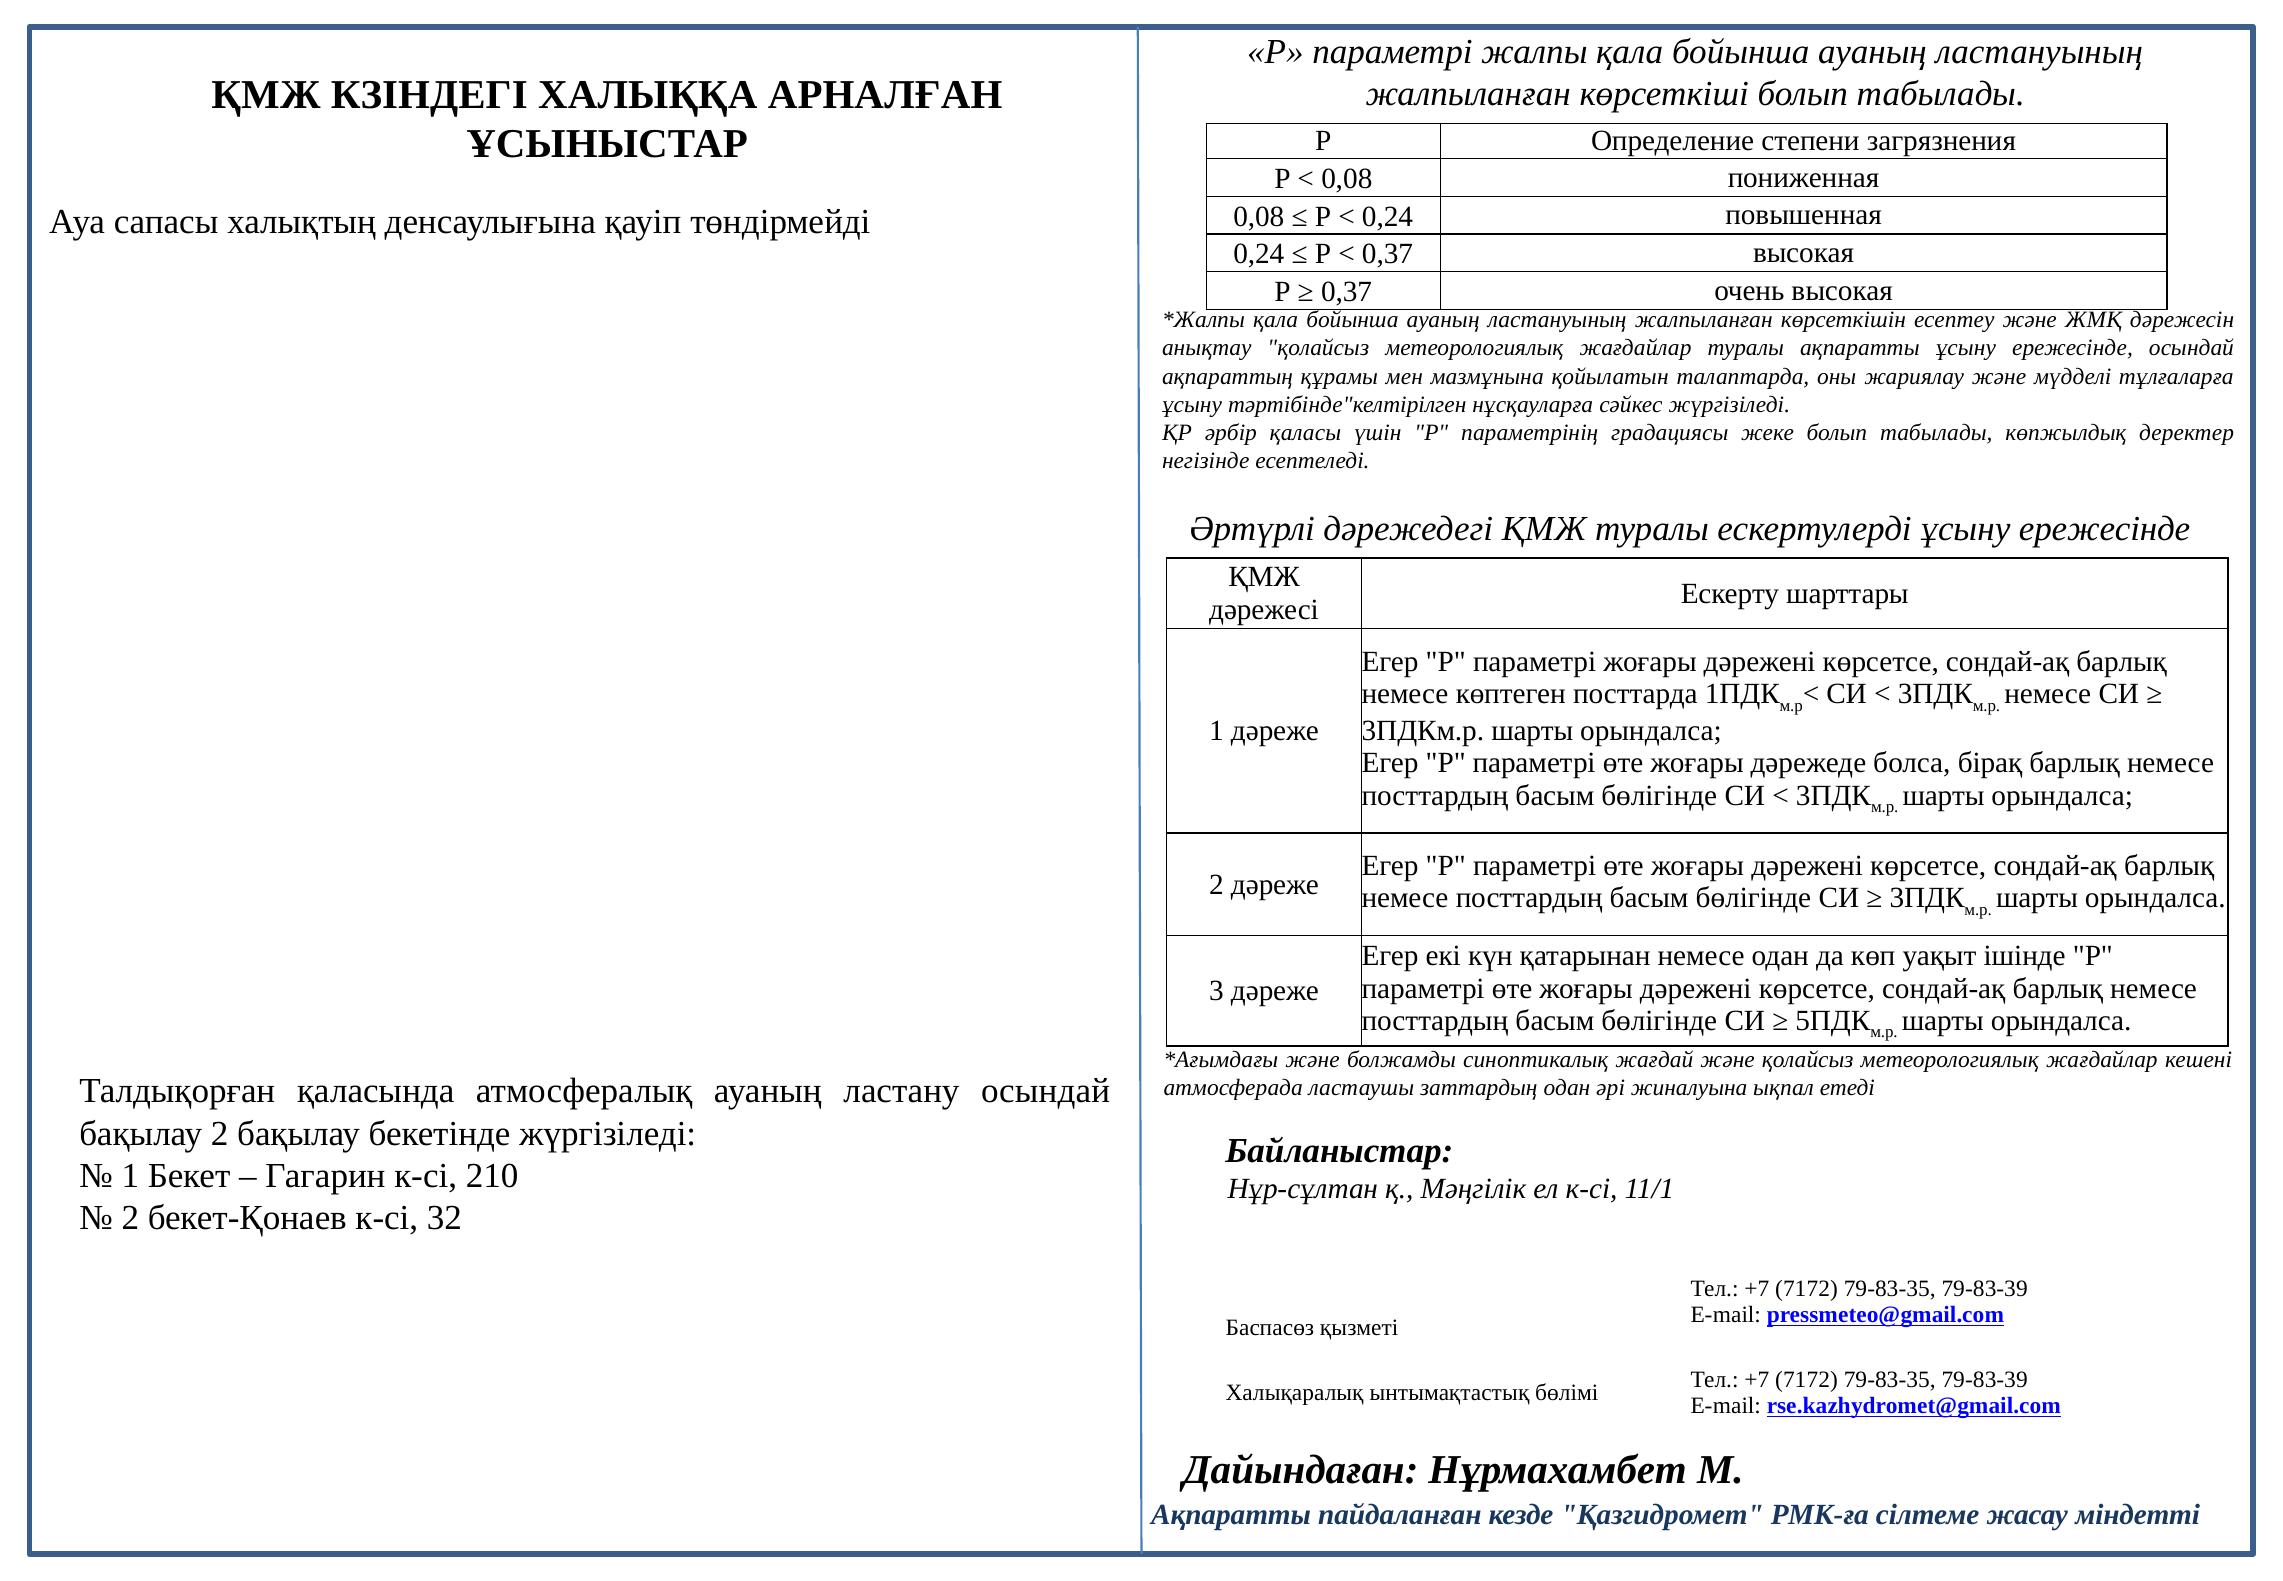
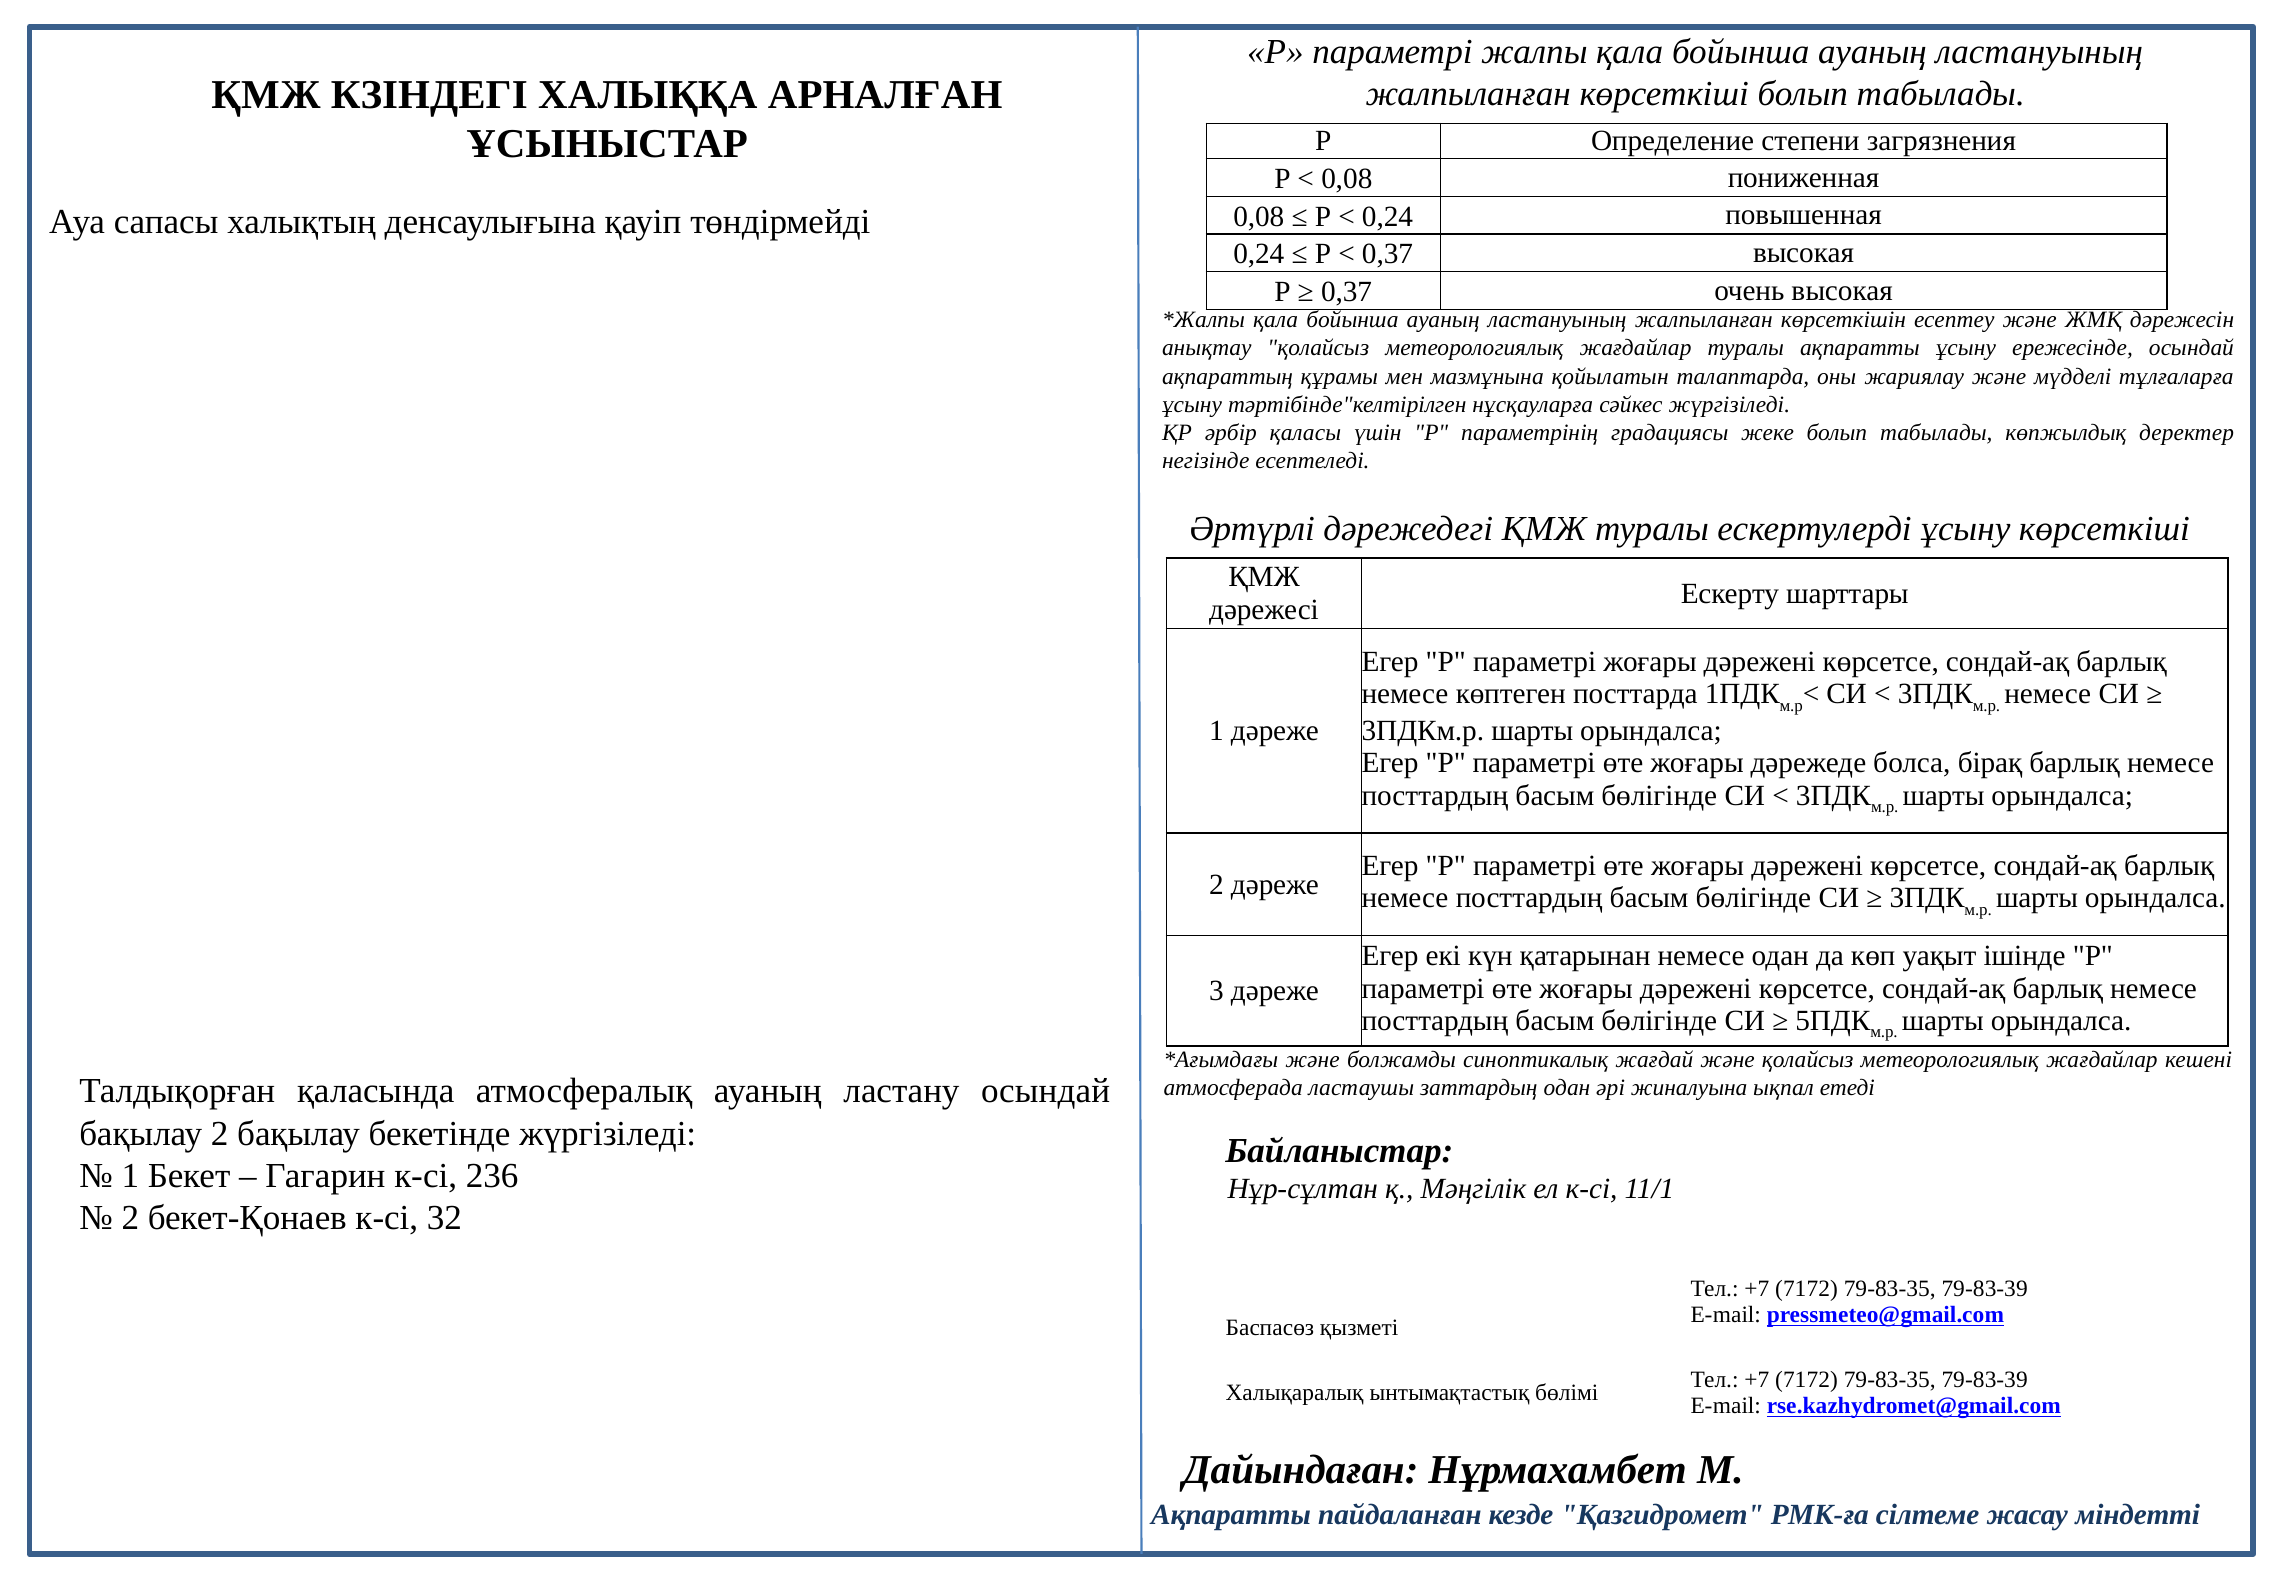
ескертулерді ұсыну ережесінде: ережесінде -> көрсеткіші
210: 210 -> 236
